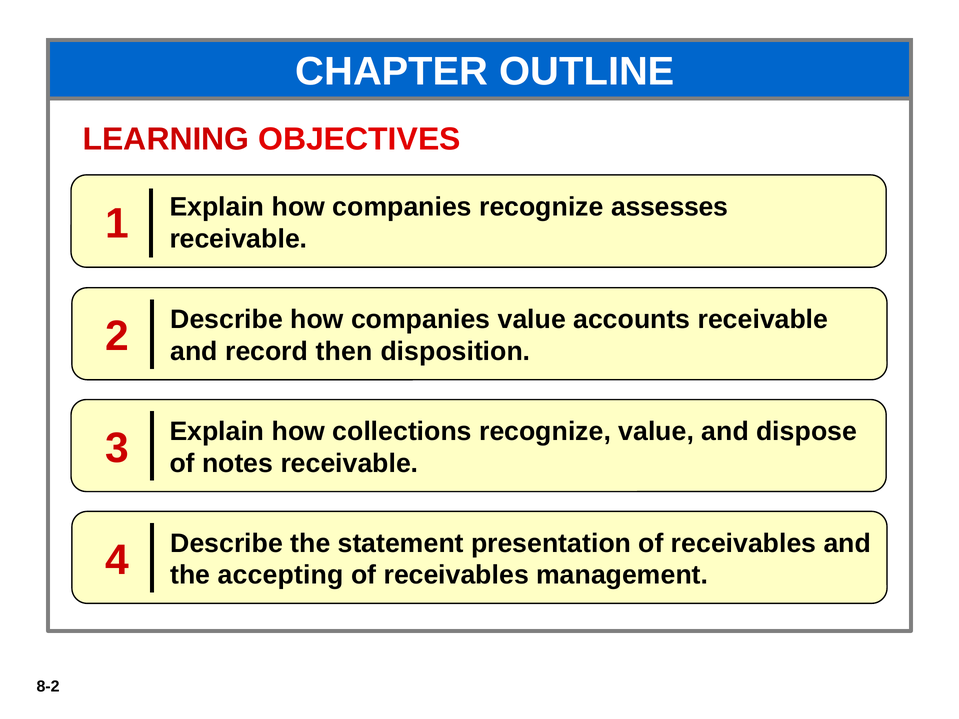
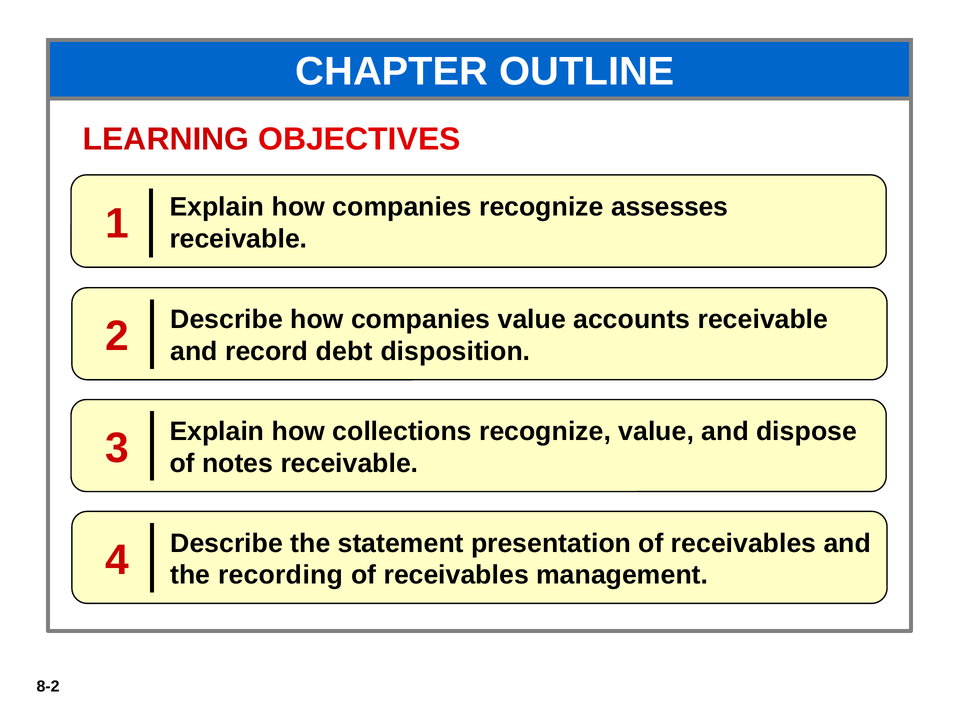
then: then -> debt
accepting: accepting -> recording
